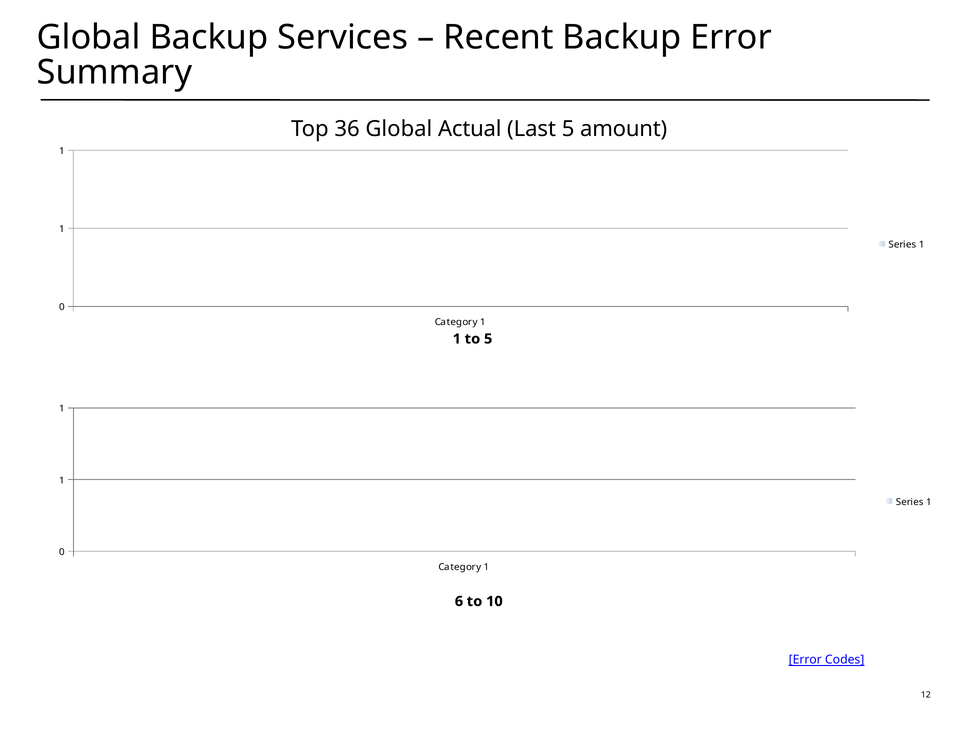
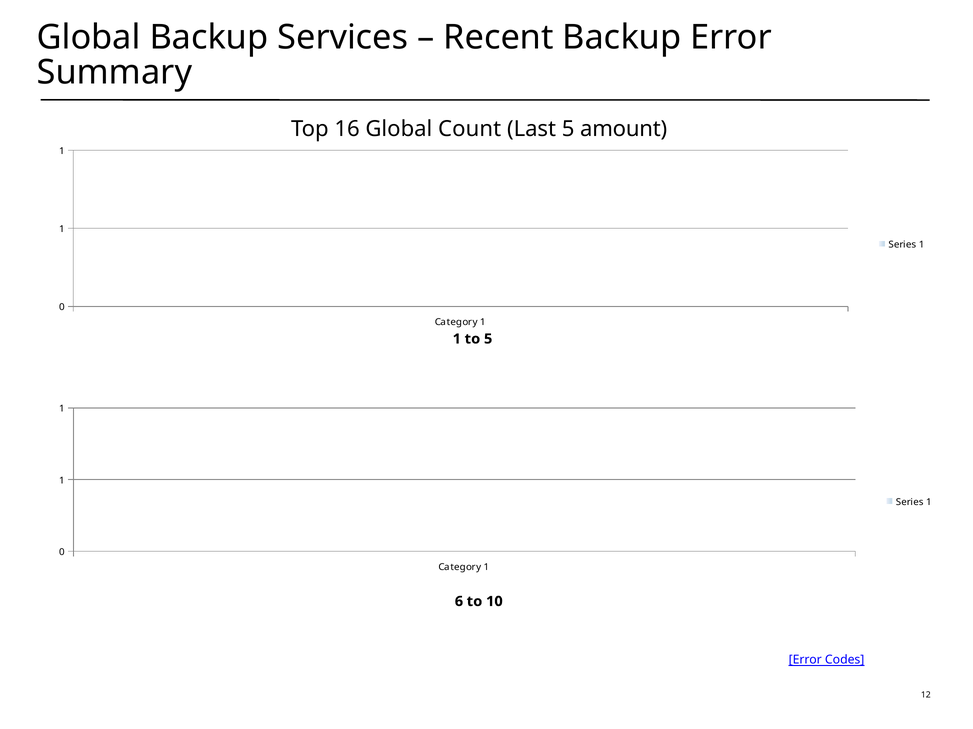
36: 36 -> 16
Actual: Actual -> Count
